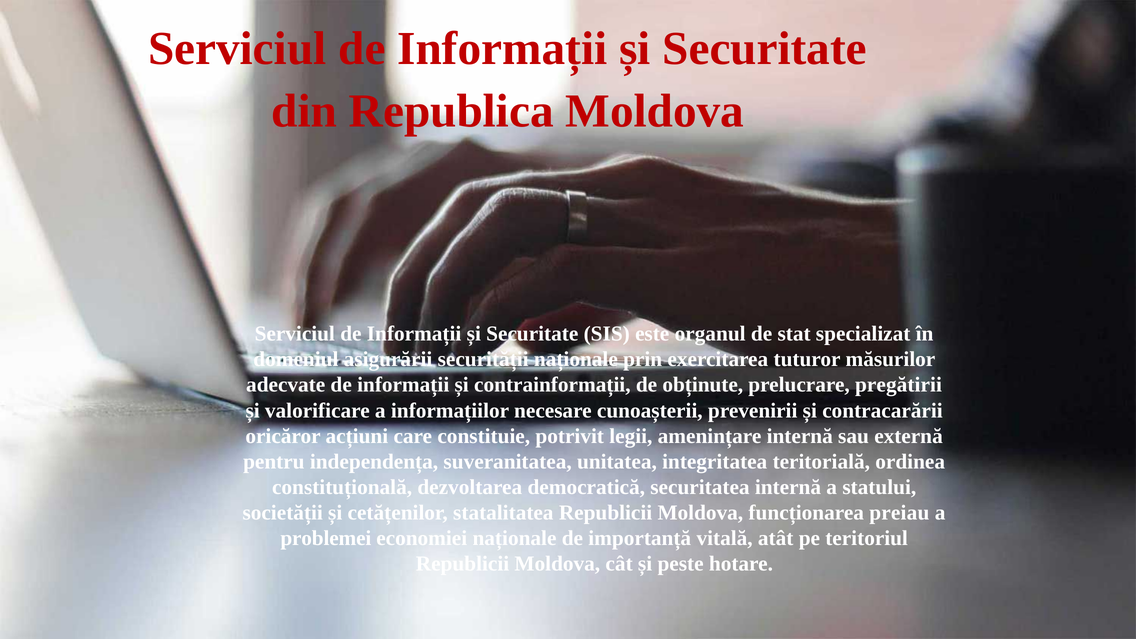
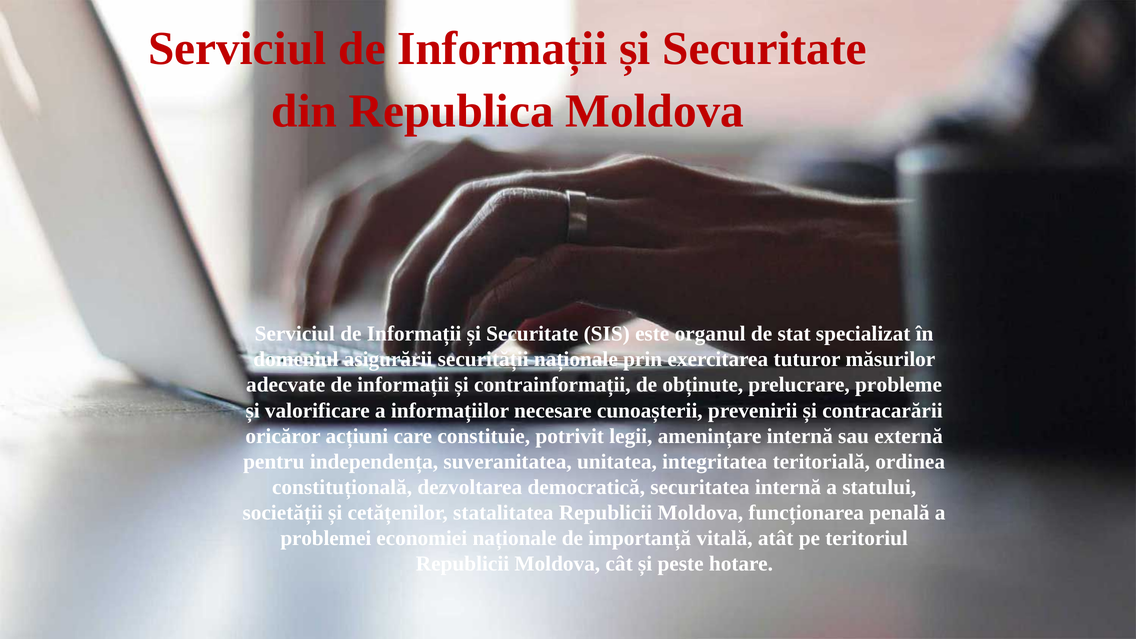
pregătirii: pregătirii -> probleme
preiau: preiau -> penală
